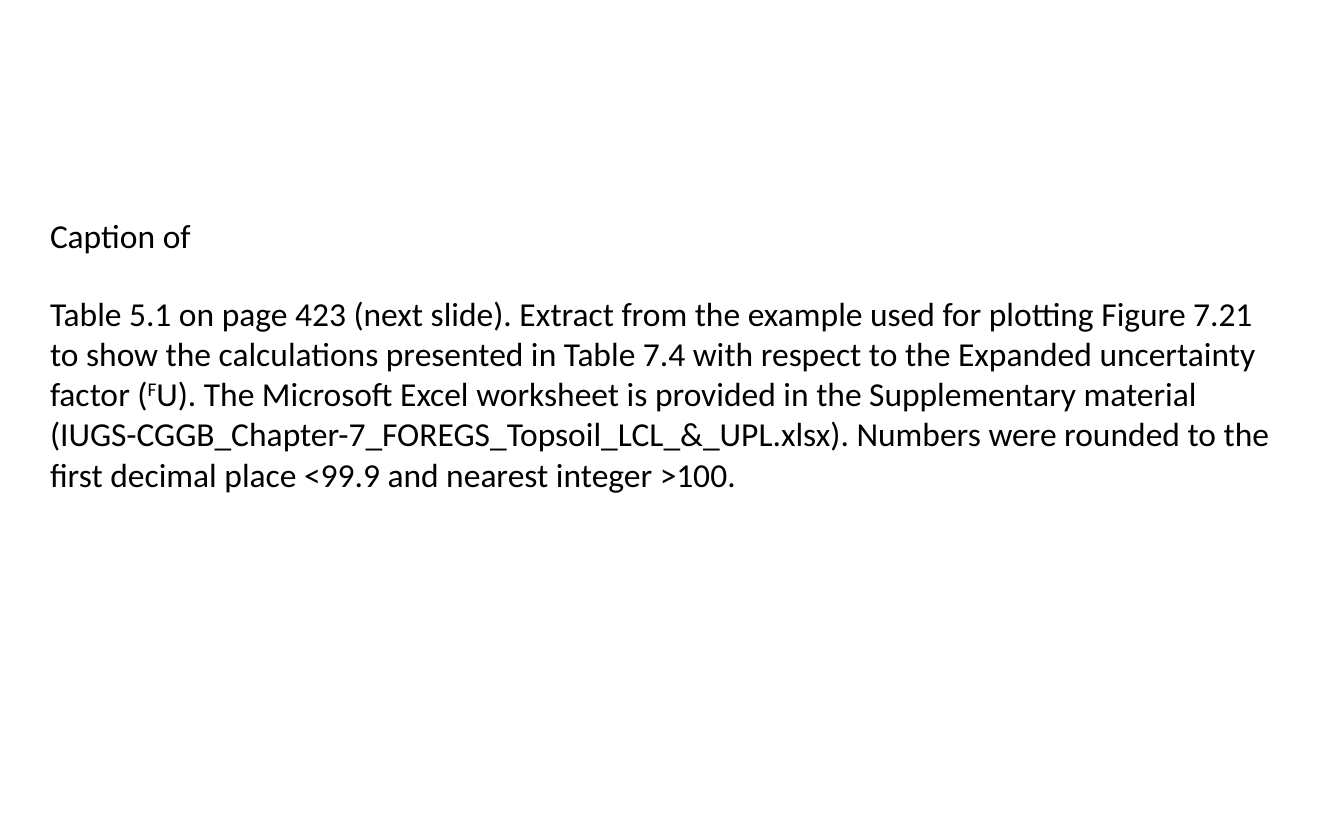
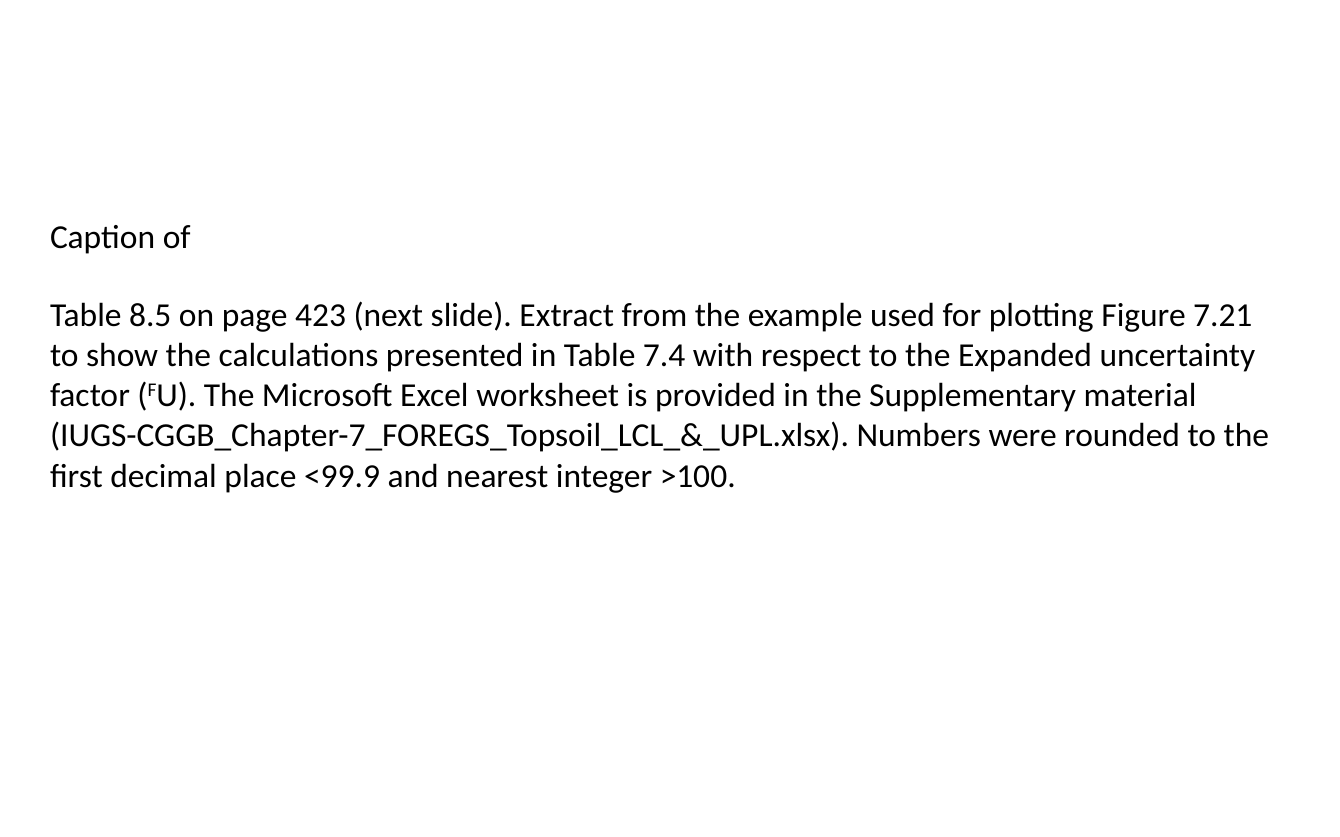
5.1: 5.1 -> 8.5
